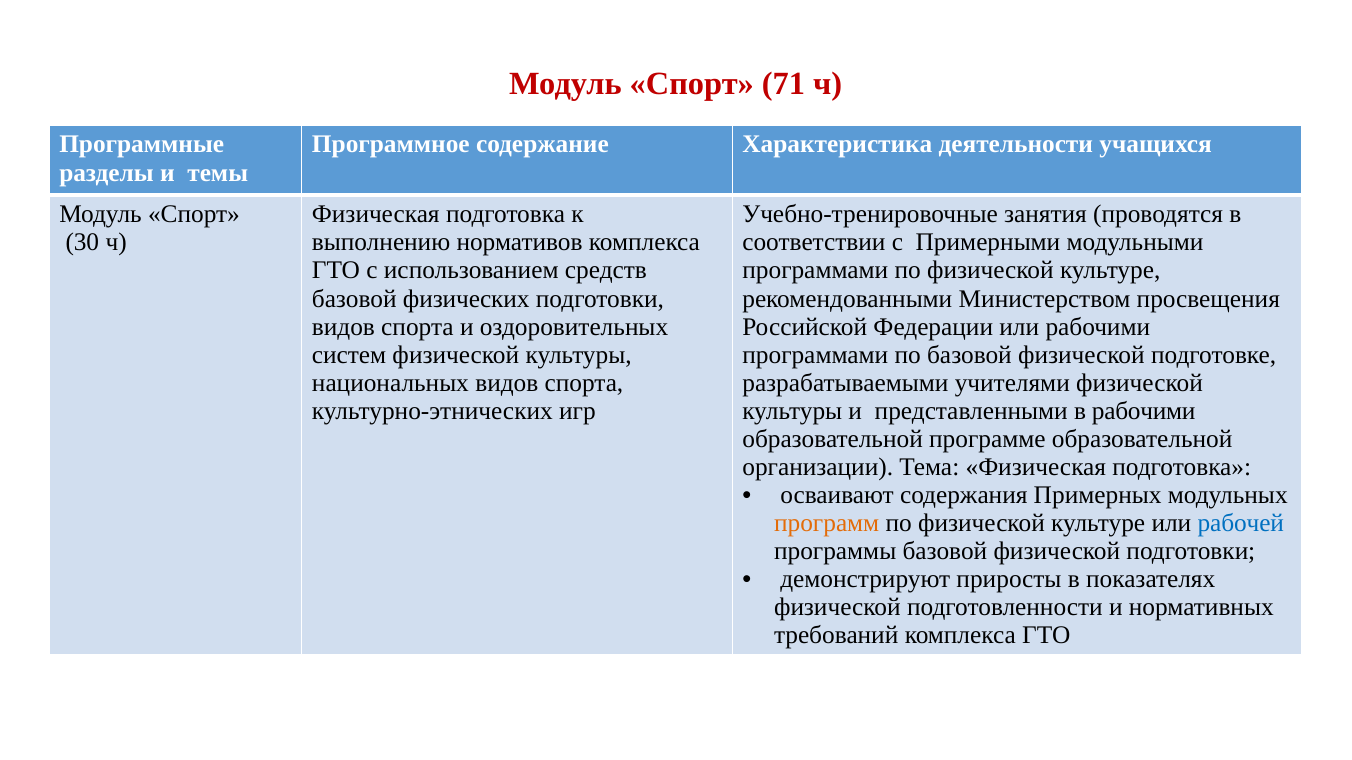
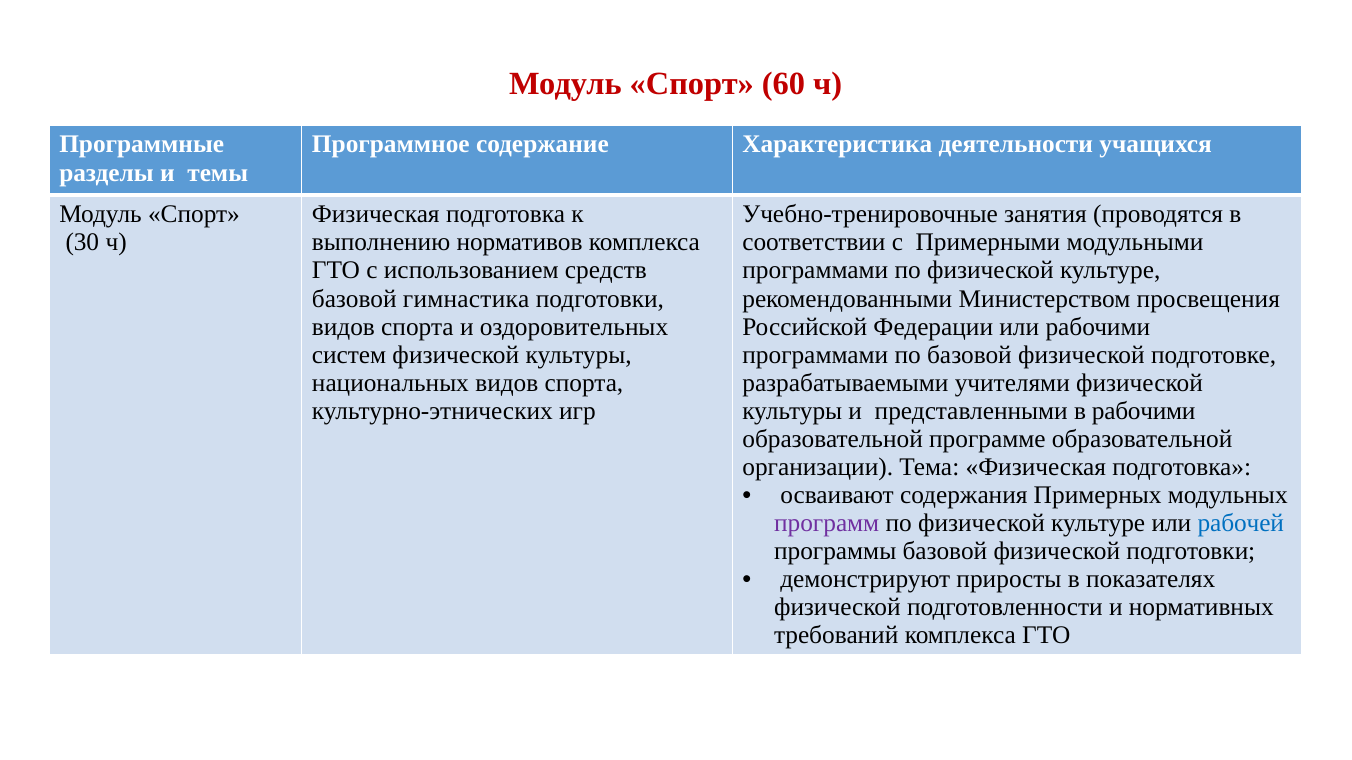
71: 71 -> 60
физических: физических -> гимнастика
программ colour: orange -> purple
